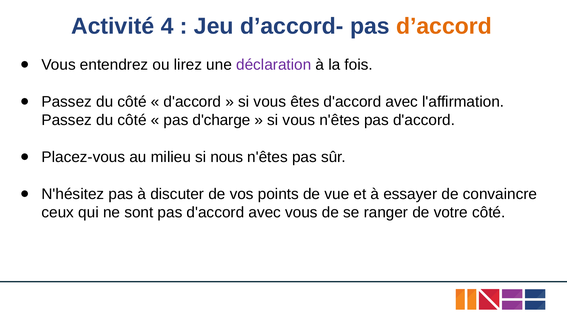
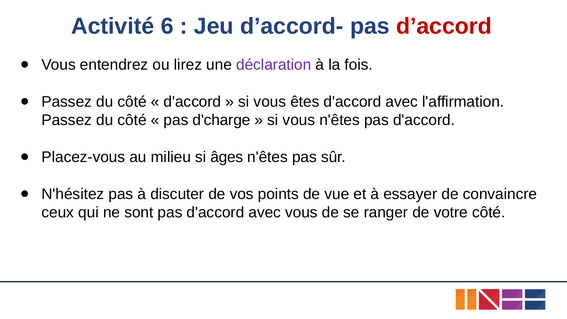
4: 4 -> 6
d’accord colour: orange -> red
nous: nous -> âges
